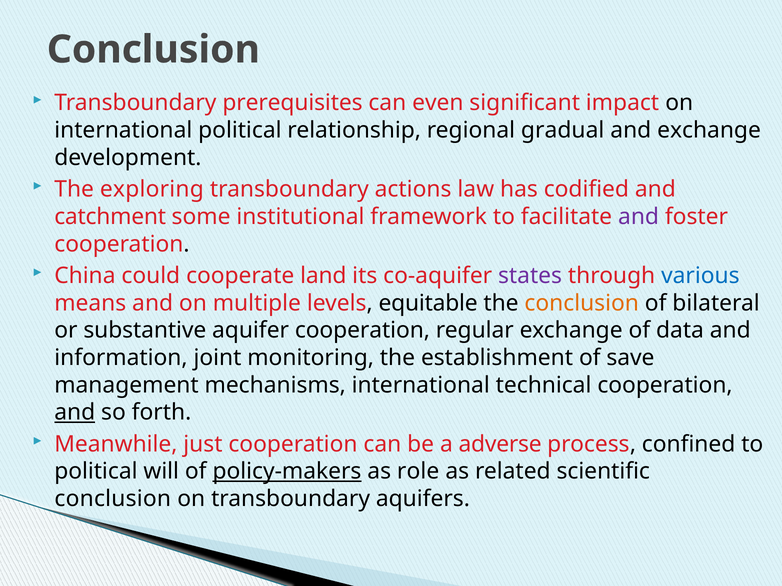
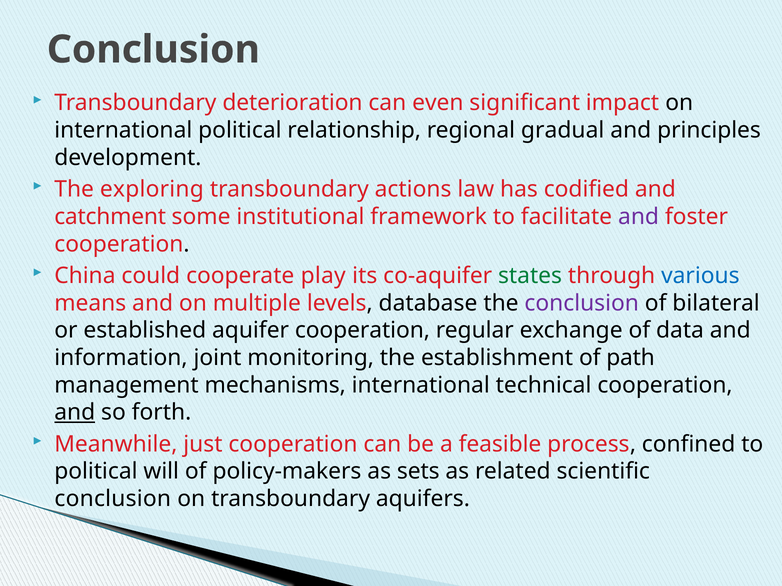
prerequisites: prerequisites -> deterioration
and exchange: exchange -> principles
land: land -> play
states colour: purple -> green
equitable: equitable -> database
conclusion at (582, 303) colour: orange -> purple
substantive: substantive -> established
save: save -> path
adverse: adverse -> feasible
policy-makers underline: present -> none
role: role -> sets
